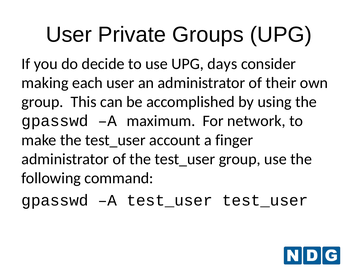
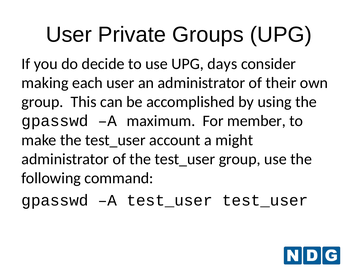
network: network -> member
finger: finger -> might
